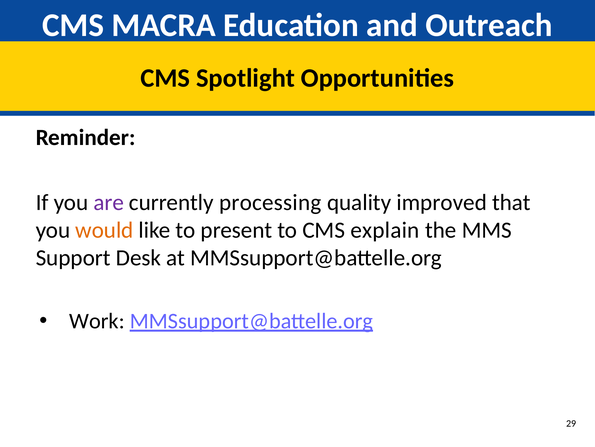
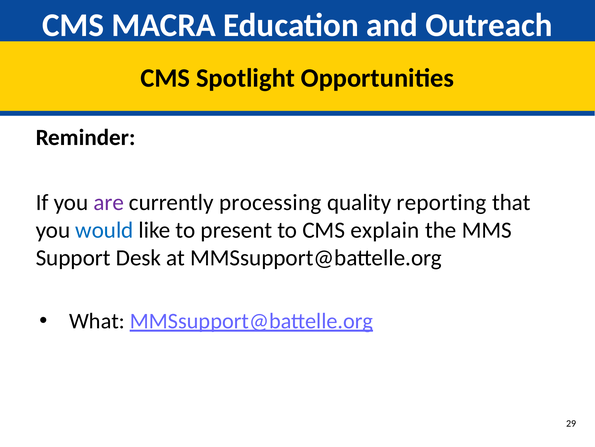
improved: improved -> reporting
would colour: orange -> blue
Work: Work -> What
